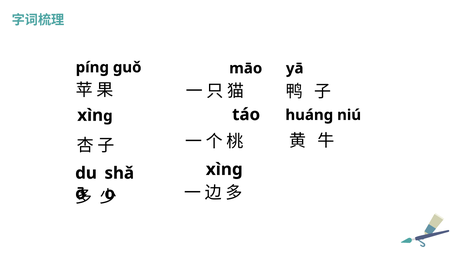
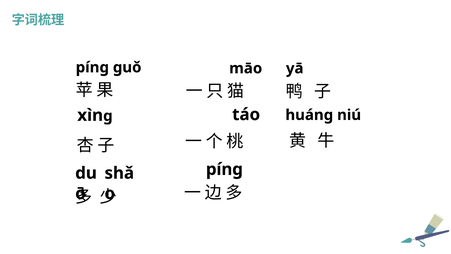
xìng at (224, 169): xìng -> píng
